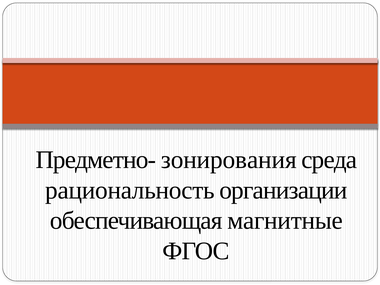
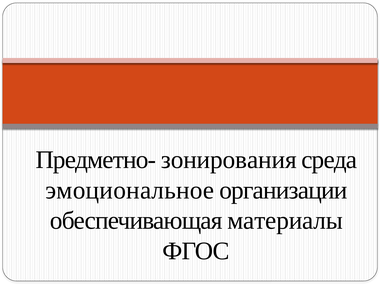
рациональность: рациональность -> эмоциональное
магнитные: магнитные -> материалы
